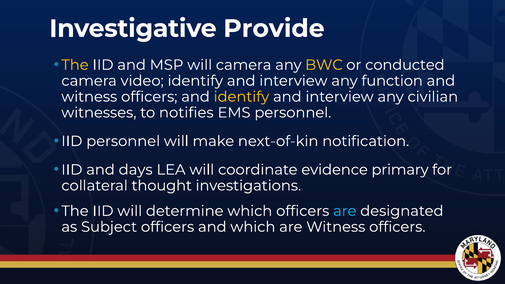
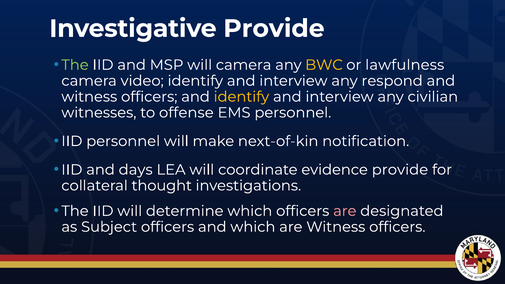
The at (75, 65) colour: yellow -> light green
conducted: conducted -> lawfulness
function: function -> respond
notifies: notifies -> offense
evidence primary: primary -> provide
are at (345, 211) colour: light blue -> pink
